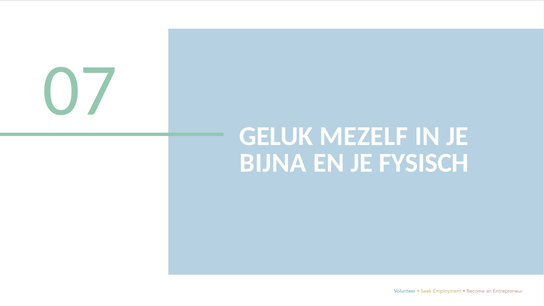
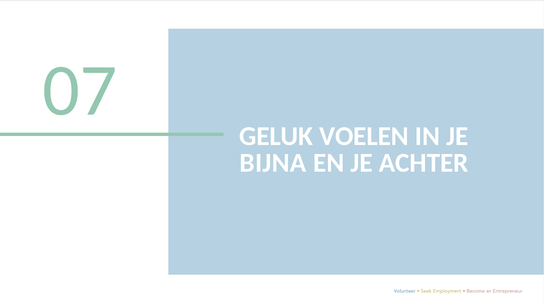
MEZELF: MEZELF -> VOELEN
FYSISCH: FYSISCH -> ACHTER
